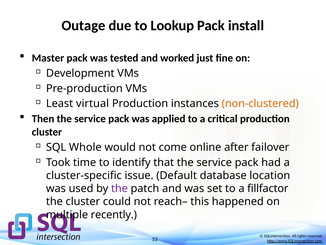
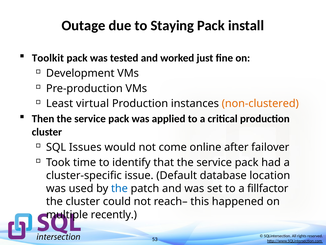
Lookup: Lookup -> Staying
Master: Master -> Toolkit
Whole: Whole -> Issues
the at (119, 188) colour: purple -> blue
